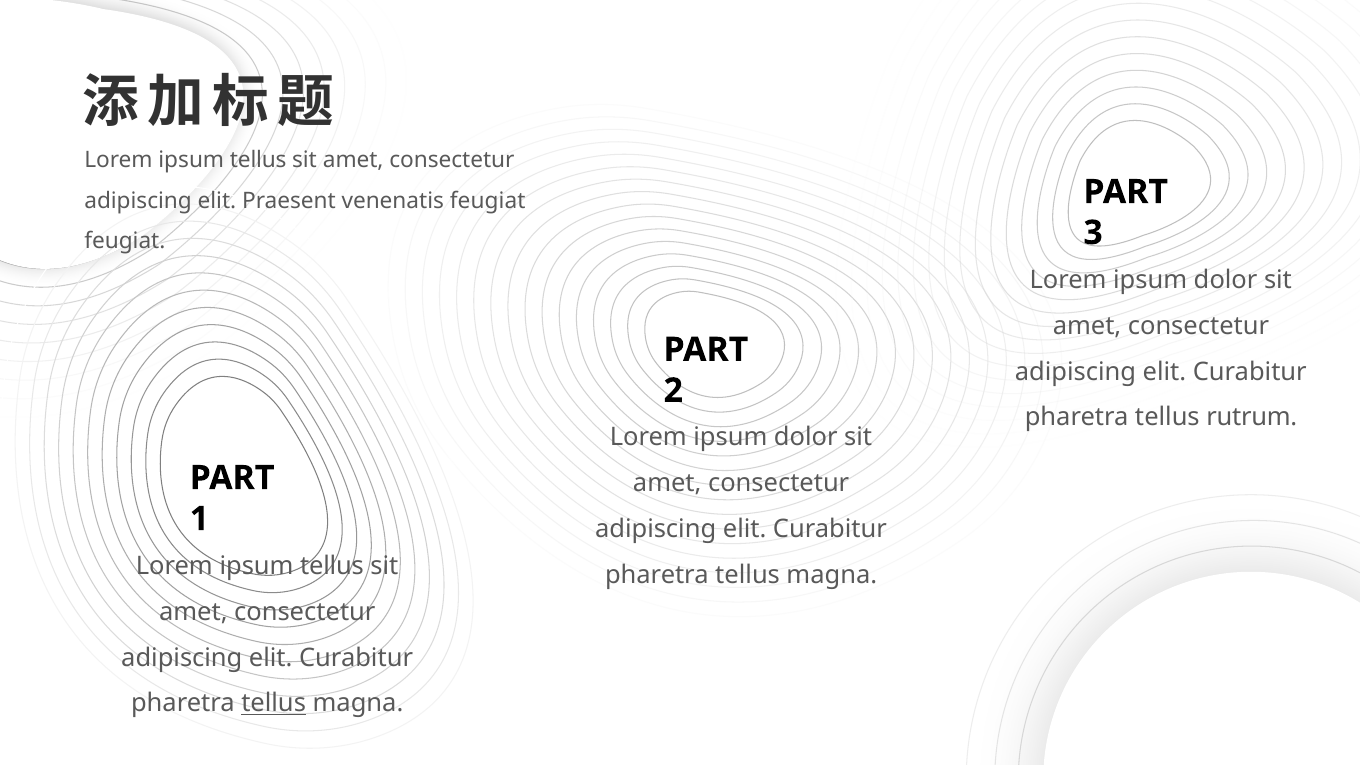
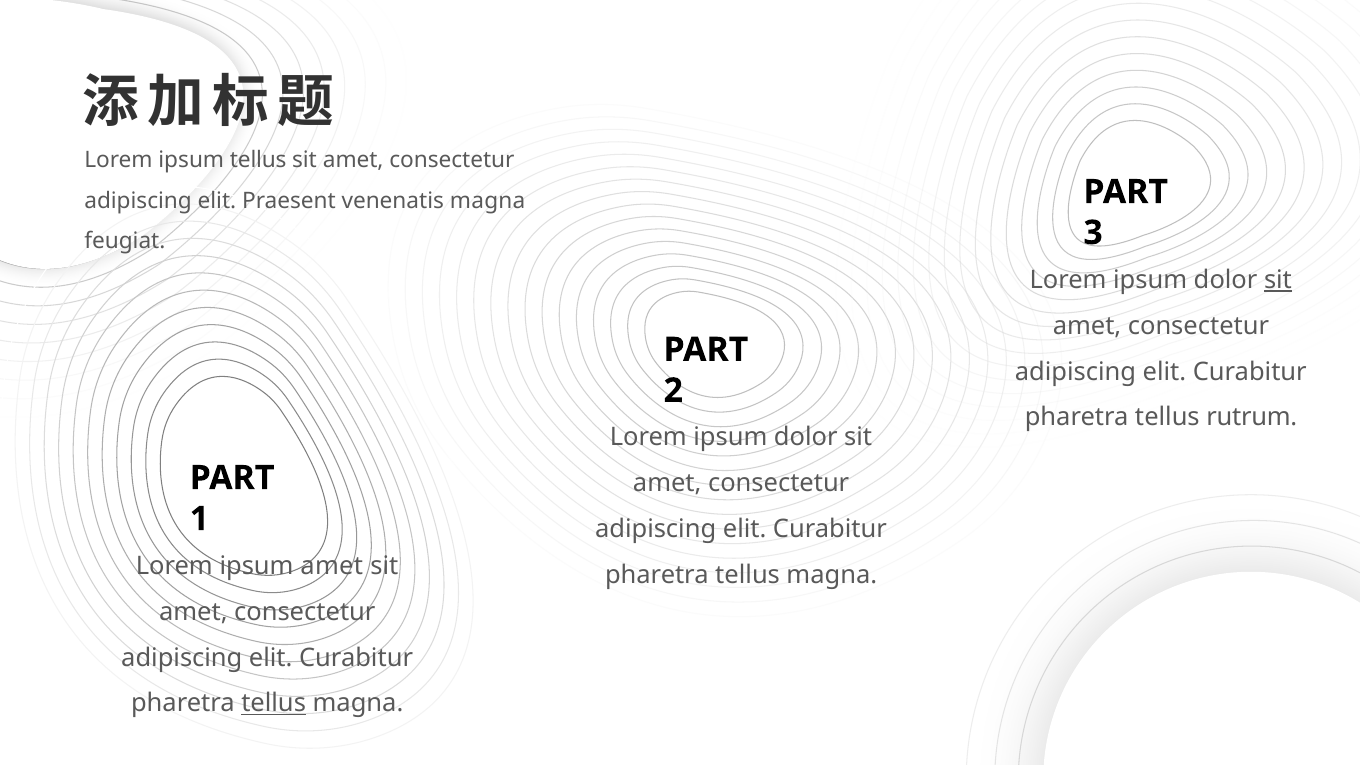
venenatis feugiat: feugiat -> magna
sit at (1278, 280) underline: none -> present
tellus at (332, 566): tellus -> amet
